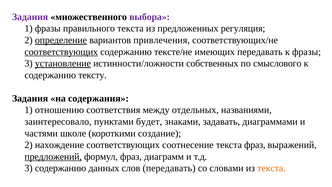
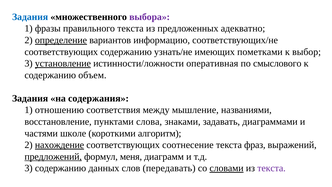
Задания at (30, 17) colour: purple -> blue
регуляция: регуляция -> адекватно
привлечения: привлечения -> информацию
соответствующих at (61, 52) underline: present -> none
тексте/не: тексте/не -> узнать/не
имеющих передавать: передавать -> пометками
к фразы: фразы -> выбор
собственных: собственных -> оперативная
тексту: тексту -> объем
отдельных: отдельных -> мышление
заинтересовало: заинтересовало -> восстановление
будет: будет -> слова
создание: создание -> алгоритм
нахождение underline: none -> present
формул фраз: фраз -> меня
словами underline: none -> present
текста at (271, 168) colour: orange -> purple
